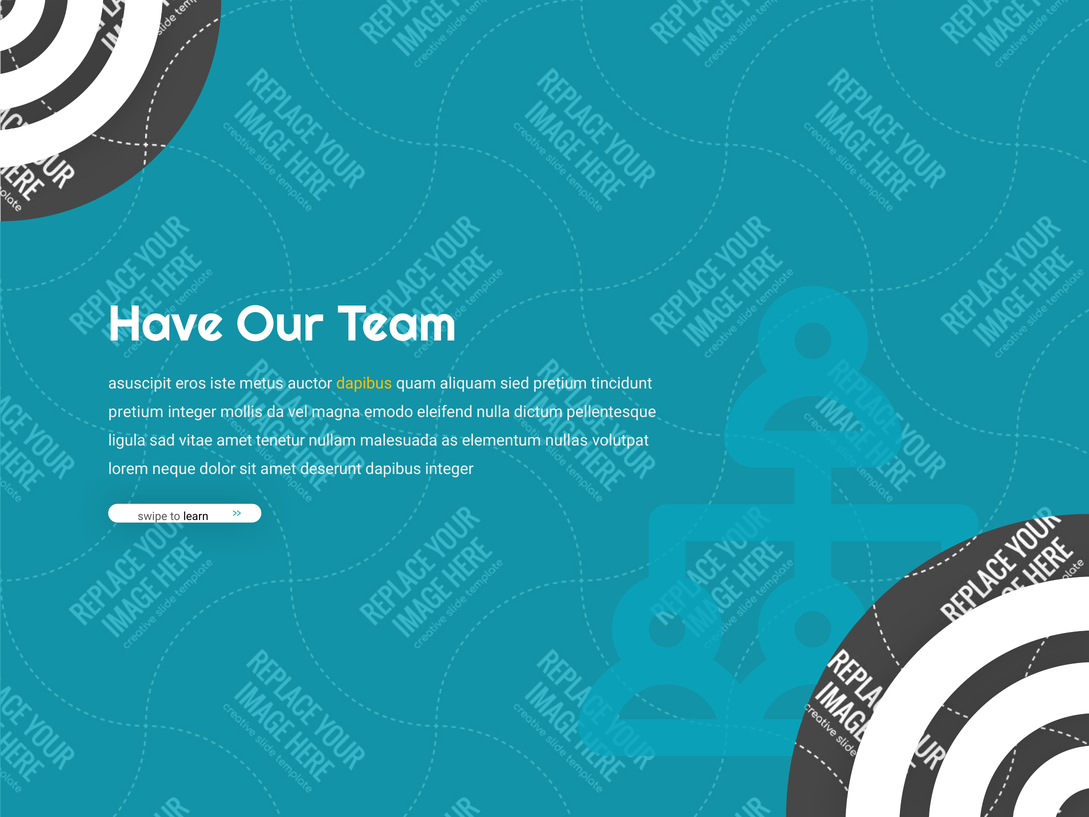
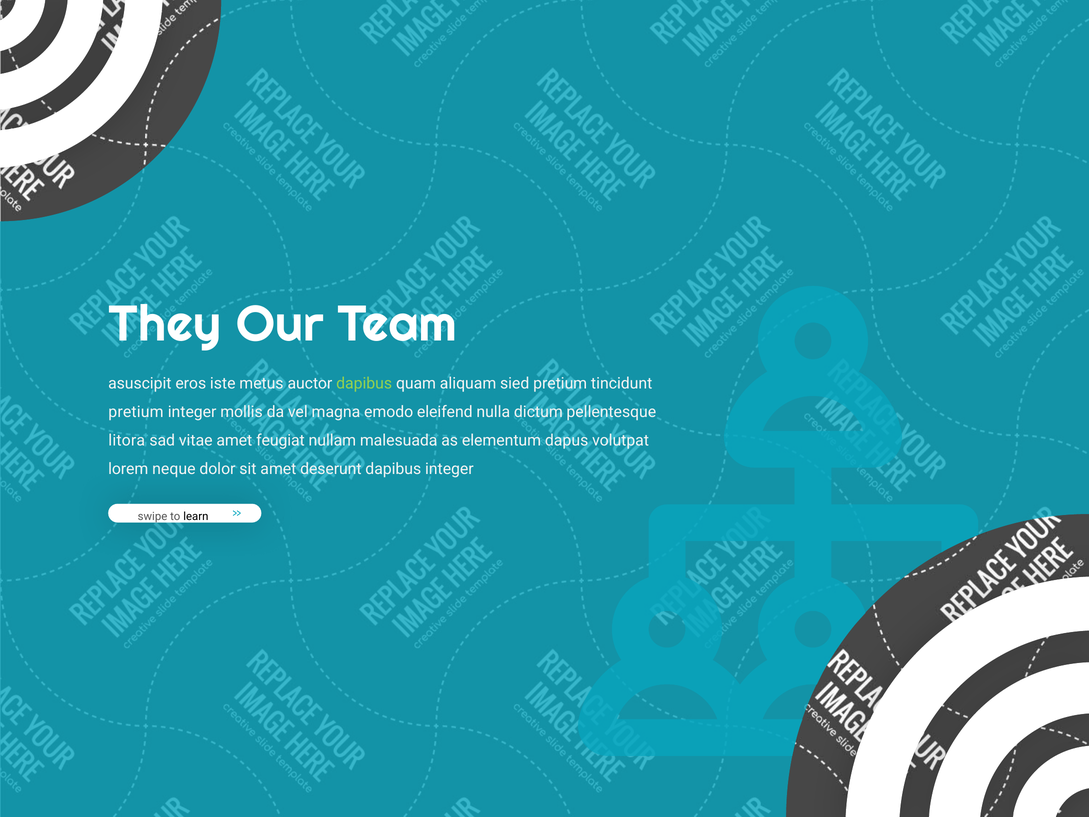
Have: Have -> They
dapibus at (364, 383) colour: yellow -> light green
ligula: ligula -> litora
tenetur: tenetur -> feugiat
nullas: nullas -> dapus
